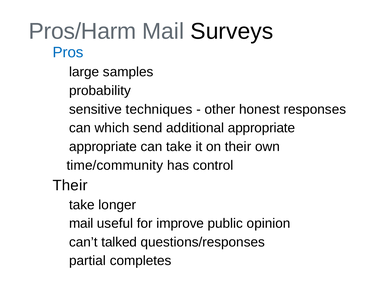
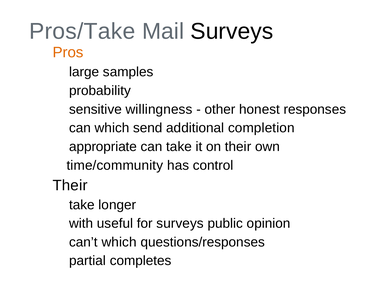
Pros/Harm: Pros/Harm -> Pros/Take
Pros colour: blue -> orange
techniques: techniques -> willingness
additional appropriate: appropriate -> completion
mail at (81, 224): mail -> with
for improve: improve -> surveys
can’t talked: talked -> which
